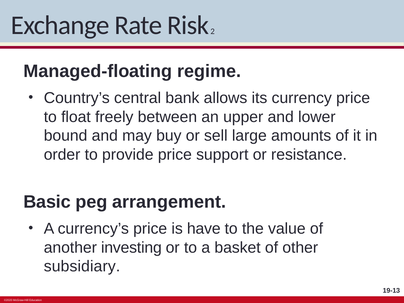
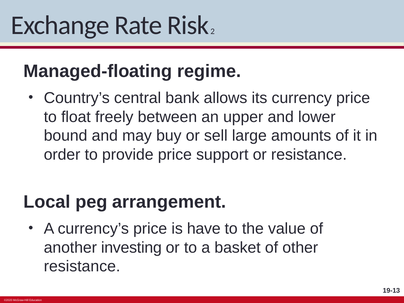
Basic: Basic -> Local
subsidiary at (82, 266): subsidiary -> resistance
